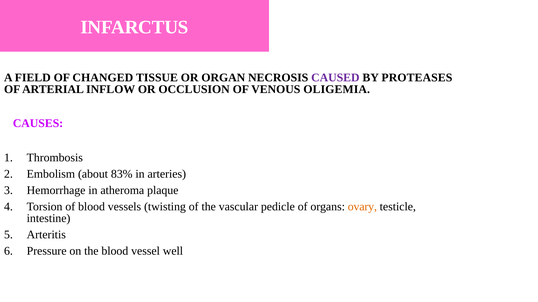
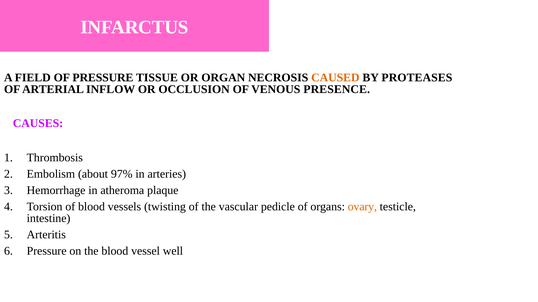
OF CHANGED: CHANGED -> PRESSURE
CAUSED colour: purple -> orange
OLIGEMIA: OLIGEMIA -> PRESENCE
83%: 83% -> 97%
